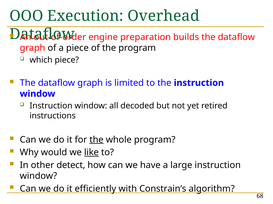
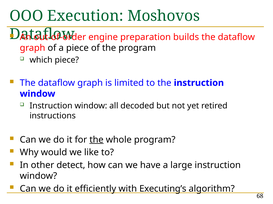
Overhead: Overhead -> Moshovos
like underline: present -> none
Constrain’s: Constrain’s -> Executing’s
